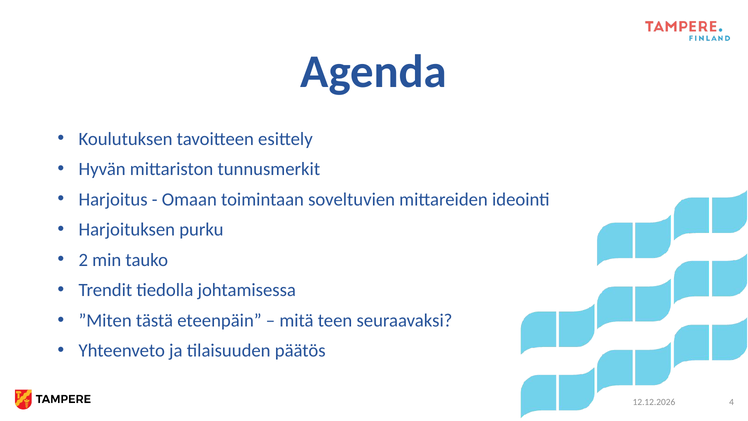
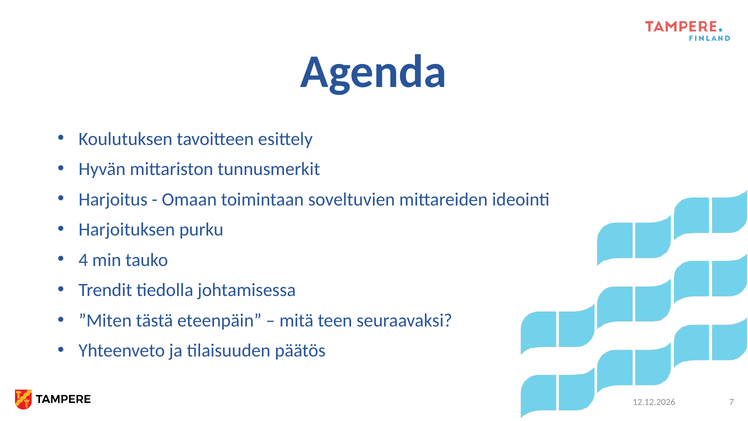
2: 2 -> 4
4: 4 -> 7
